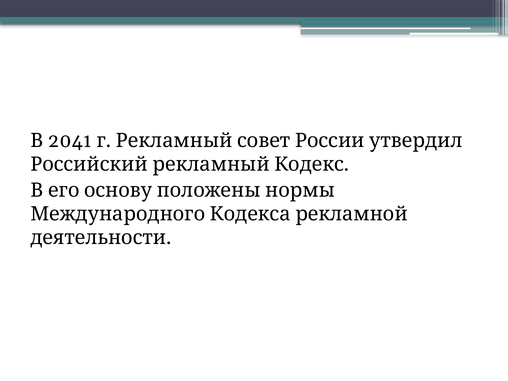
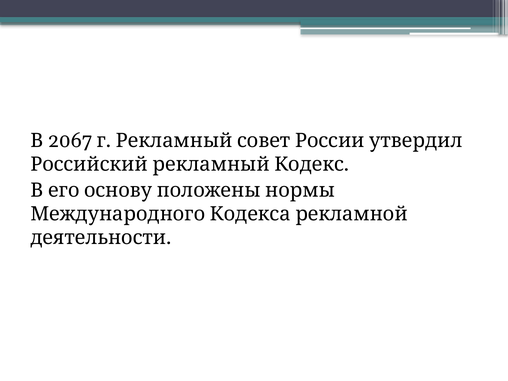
2041: 2041 -> 2067
